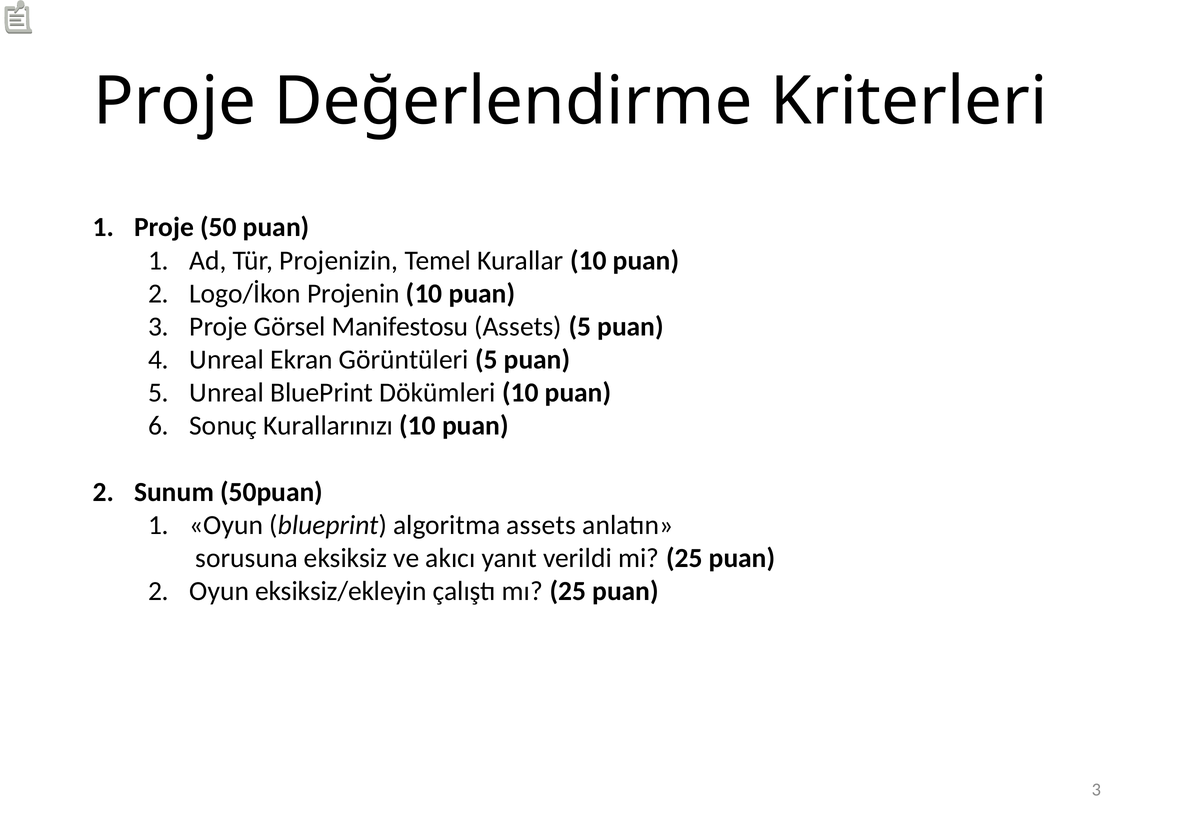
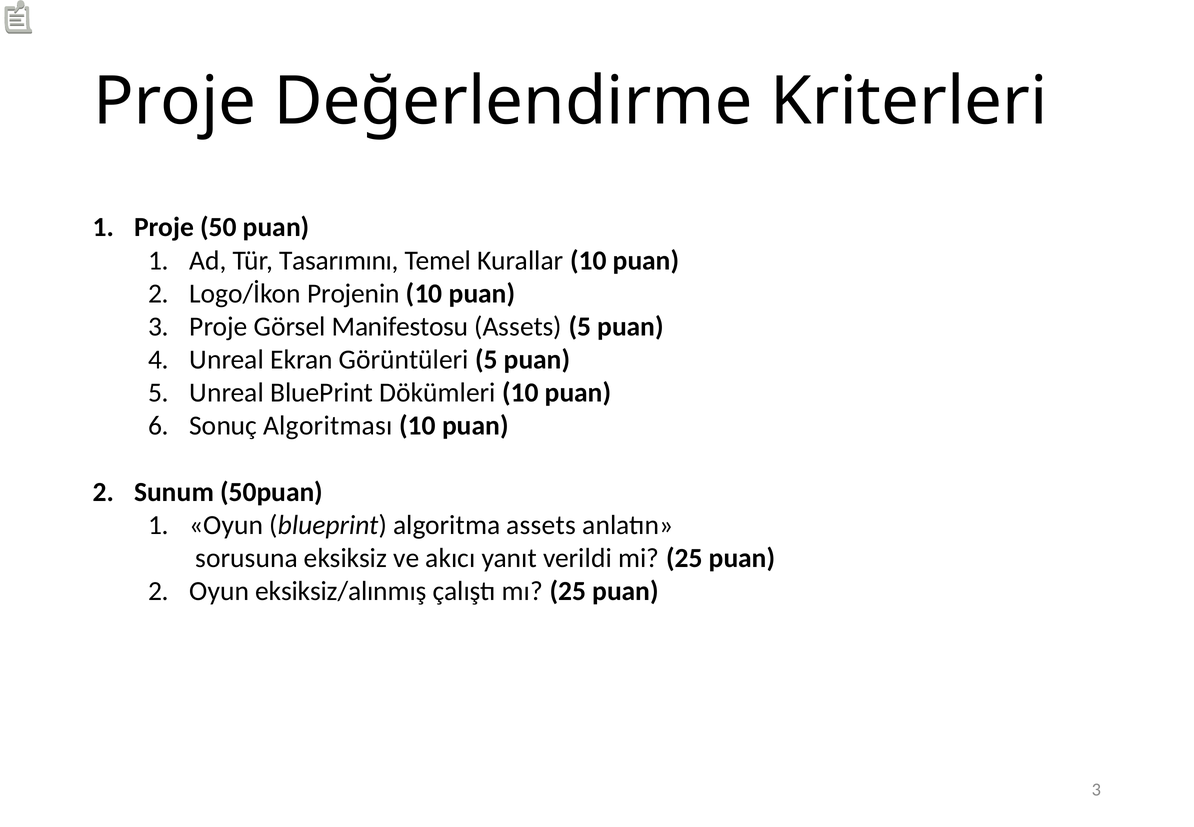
Projenizin: Projenizin -> Tasarımını
Kurallarınızı: Kurallarınızı -> Algoritması
eksiksiz/ekleyin: eksiksiz/ekleyin -> eksiksiz/alınmış
